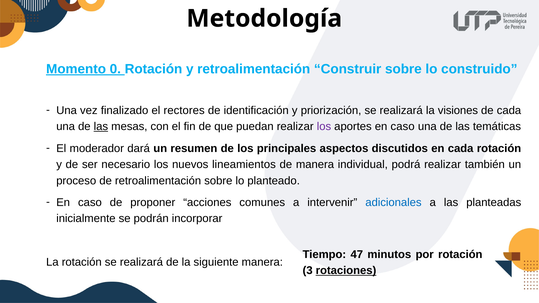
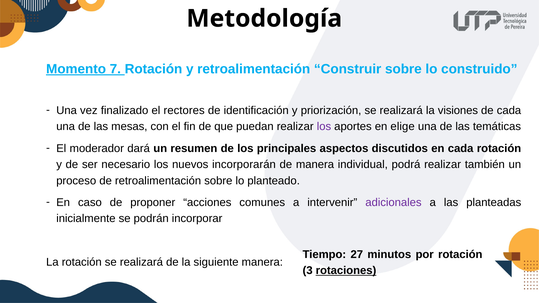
0: 0 -> 7
las at (101, 127) underline: present -> none
aportes en caso: caso -> elige
lineamientos: lineamientos -> incorporarán
adicionales colour: blue -> purple
47: 47 -> 27
